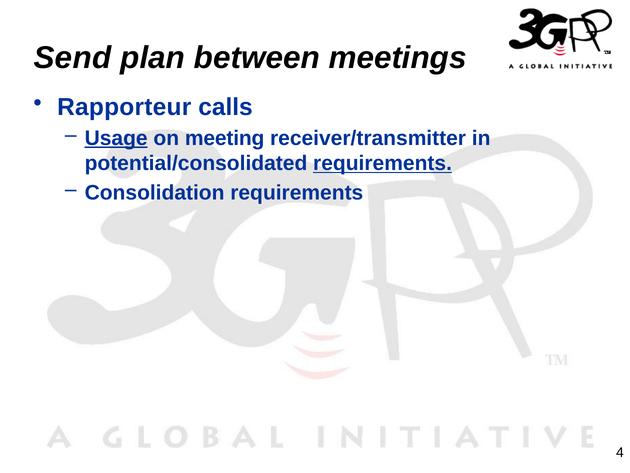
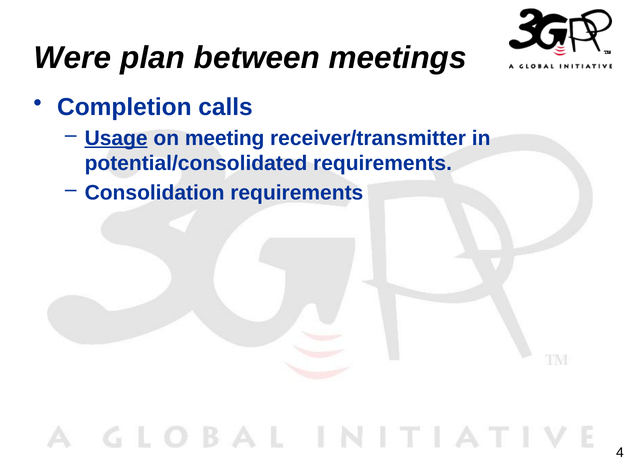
Send: Send -> Were
Rapporteur: Rapporteur -> Completion
requirements at (383, 163) underline: present -> none
